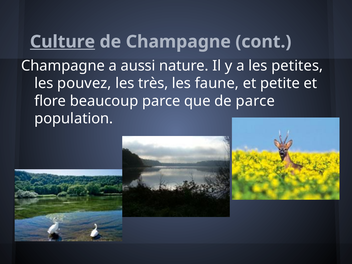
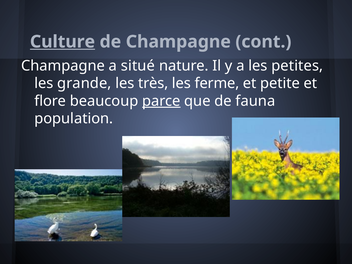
aussi: aussi -> situé
pouvez: pouvez -> grande
faune: faune -> ferme
parce at (161, 101) underline: none -> present
de parce: parce -> fauna
